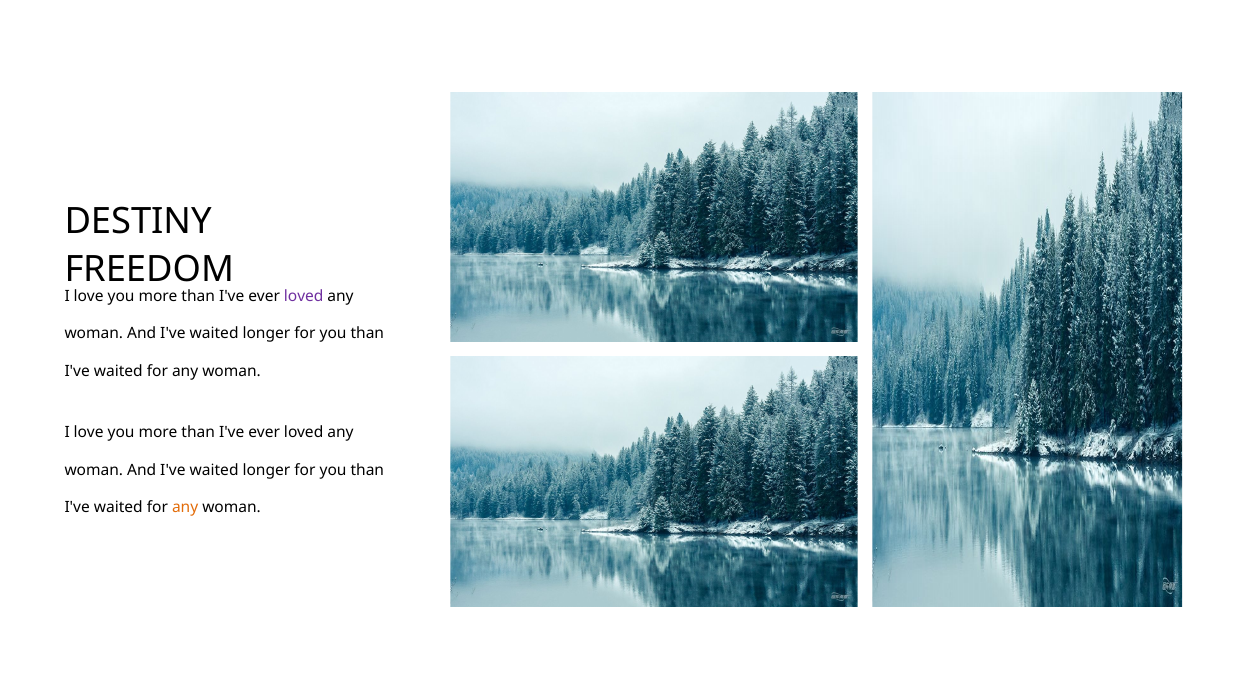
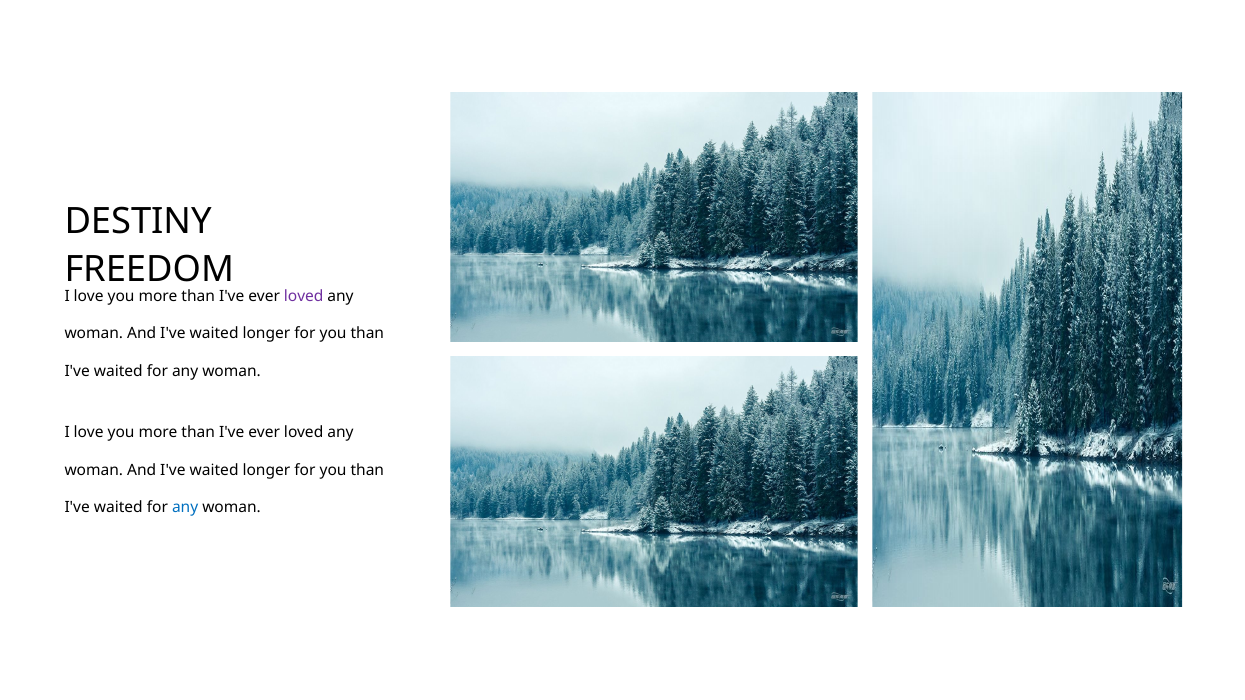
any at (185, 508) colour: orange -> blue
